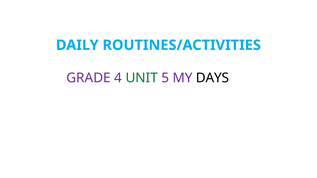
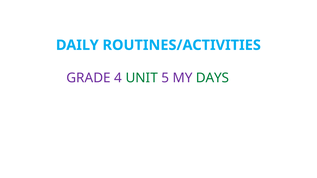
DAYS colour: black -> green
